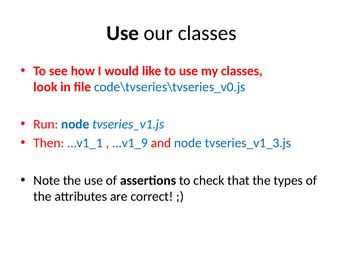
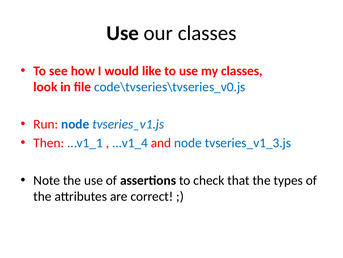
...v1_9: ...v1_9 -> ...v1_4
